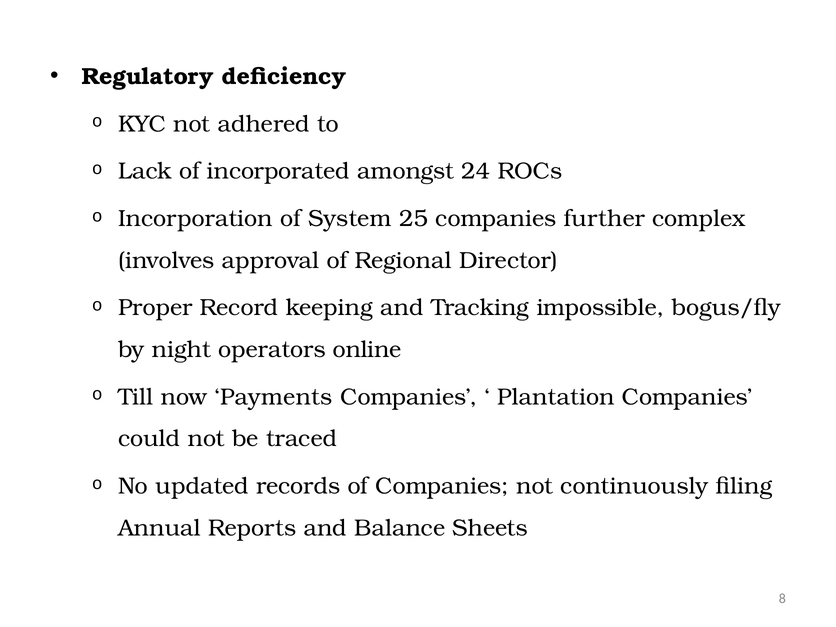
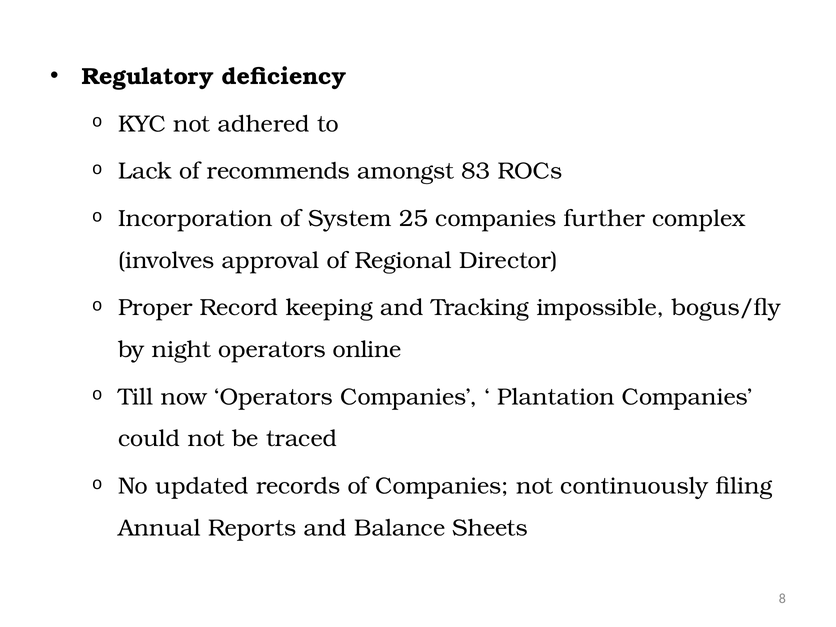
incorporated: incorporated -> recommends
24: 24 -> 83
now Payments: Payments -> Operators
